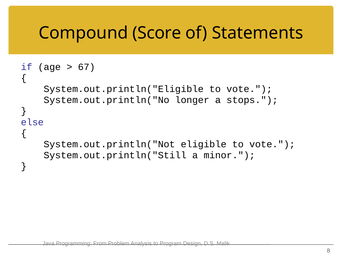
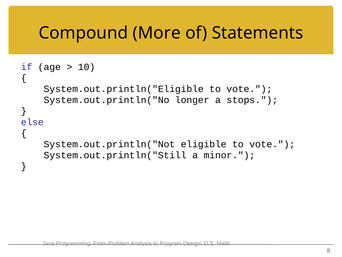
Score: Score -> More
67: 67 -> 10
